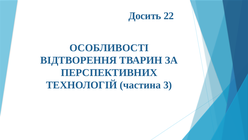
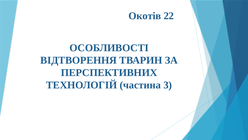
Досить: Досить -> Окотів
